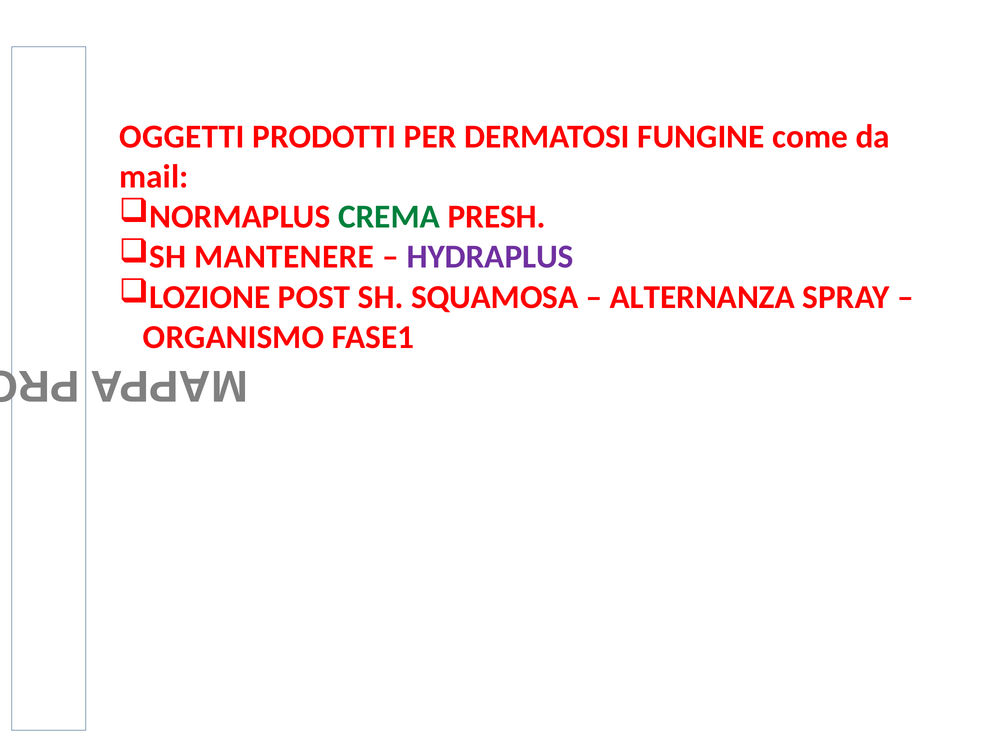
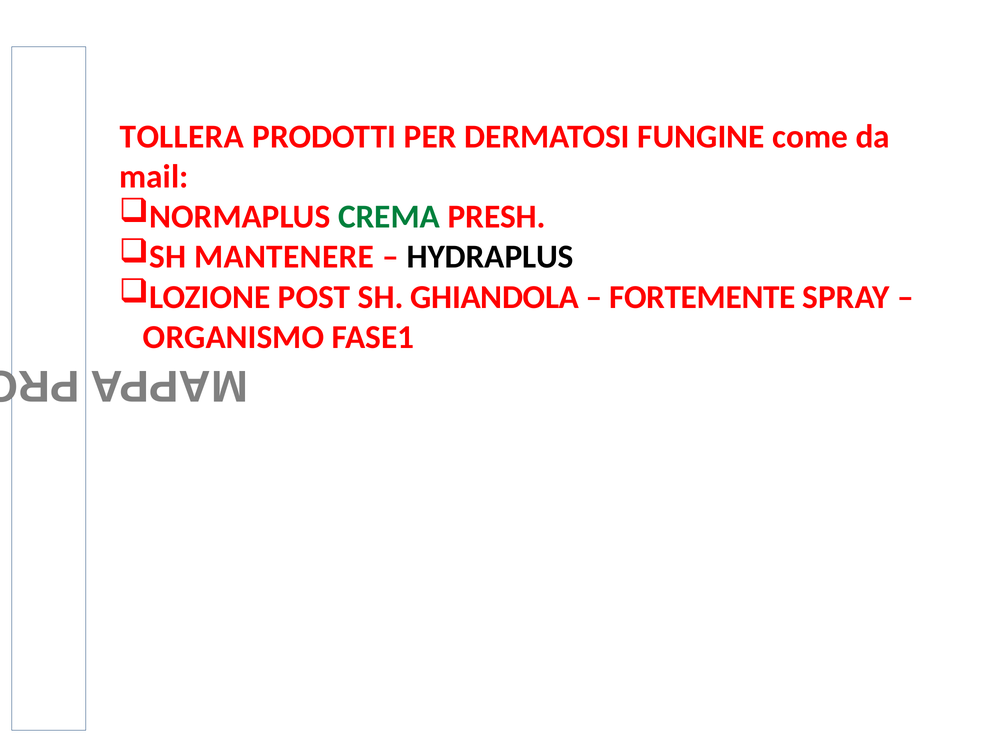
OGGETTI: OGGETTI -> TOLLERA
HYDRAPLUS colour: purple -> black
SQUAMOSA: SQUAMOSA -> GHIANDOLA
ALTERNANZA: ALTERNANZA -> FORTEMENTE
